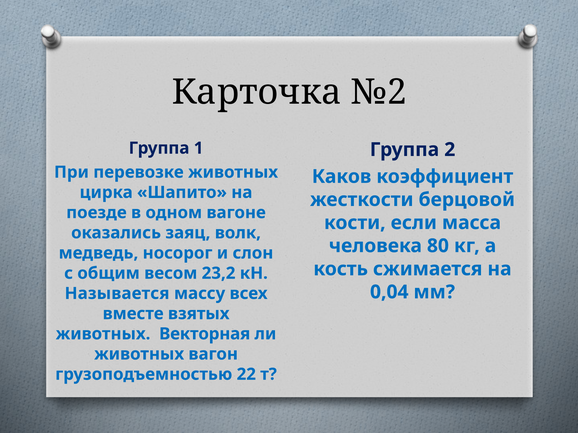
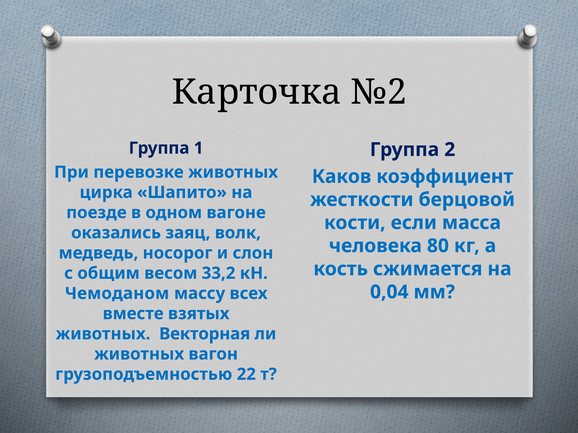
23,2: 23,2 -> 33,2
Называется: Называется -> Чемоданом
